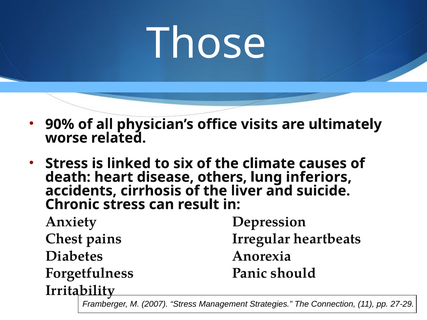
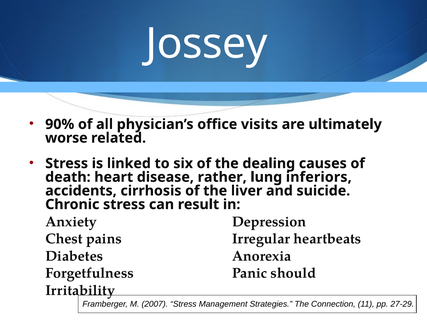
Those: Those -> Jossey
climate: climate -> dealing
others: others -> rather
